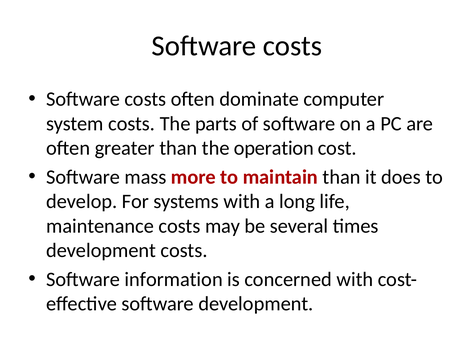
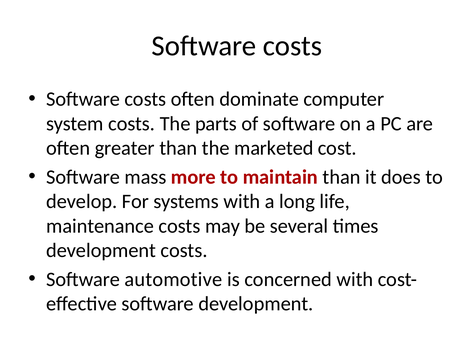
operation: operation -> marketed
information: information -> automotive
